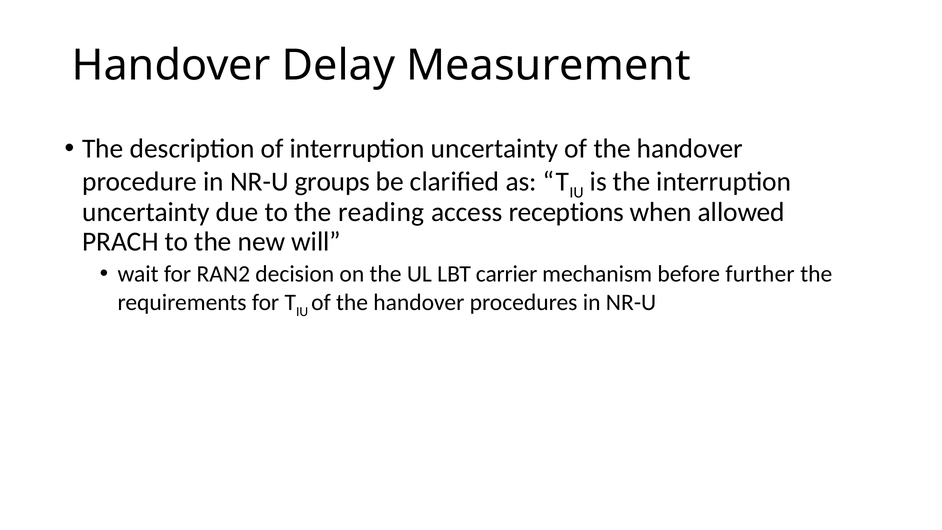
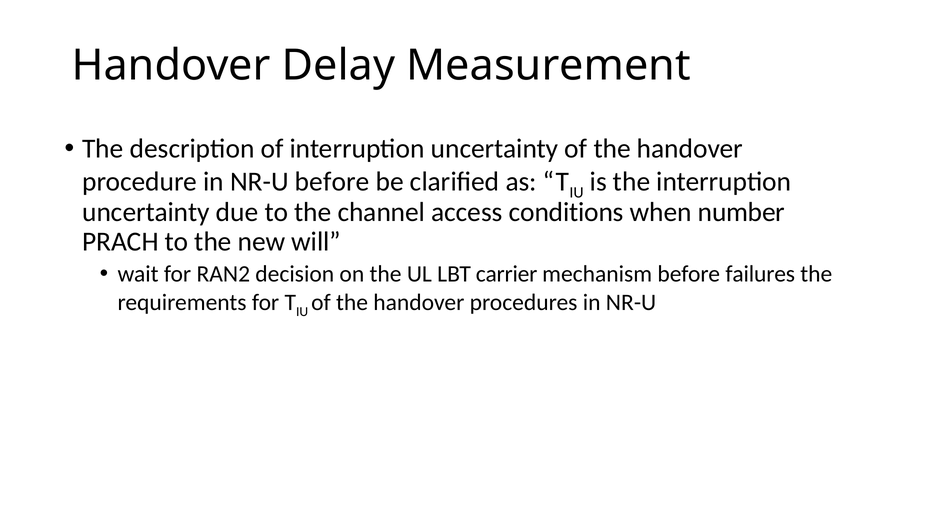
NR-U groups: groups -> before
reading: reading -> channel
receptions: receptions -> conditions
allowed: allowed -> number
further: further -> failures
